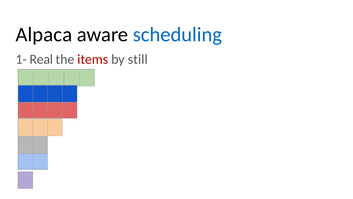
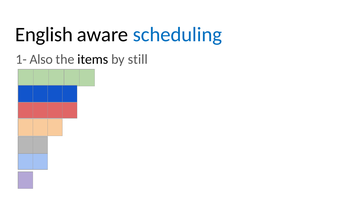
Alpaca: Alpaca -> English
Real: Real -> Also
items colour: red -> black
